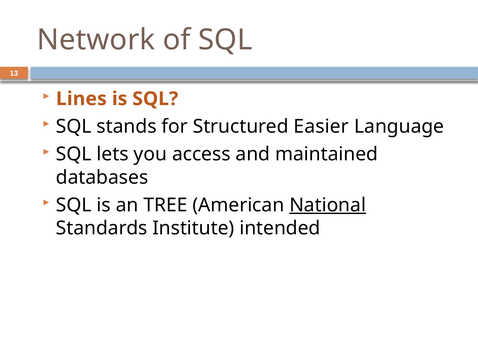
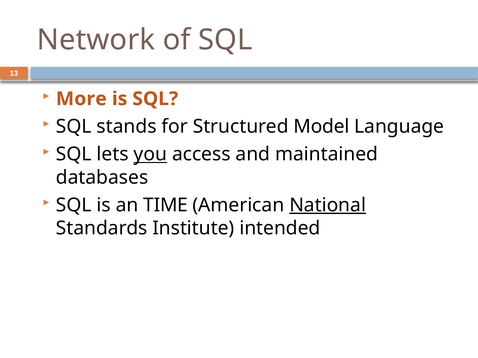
Lines: Lines -> More
Easier: Easier -> Model
you underline: none -> present
TREE: TREE -> TIME
